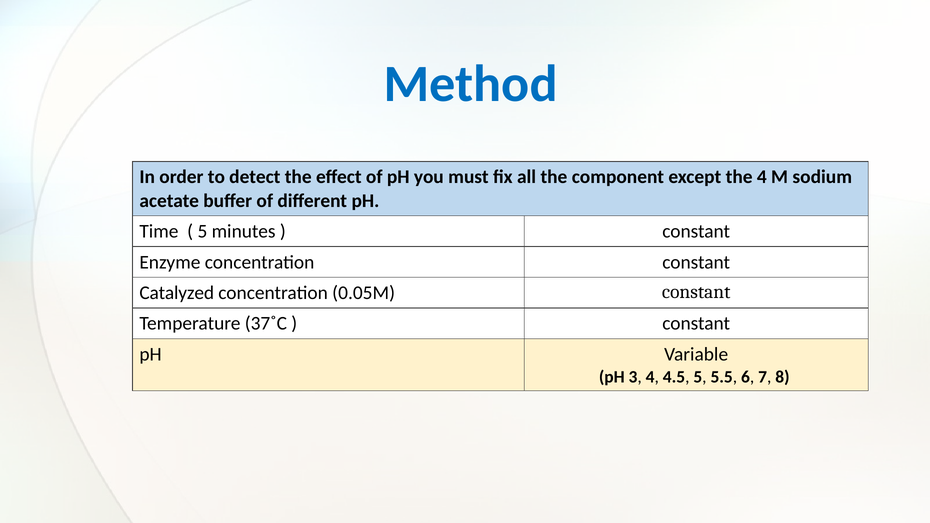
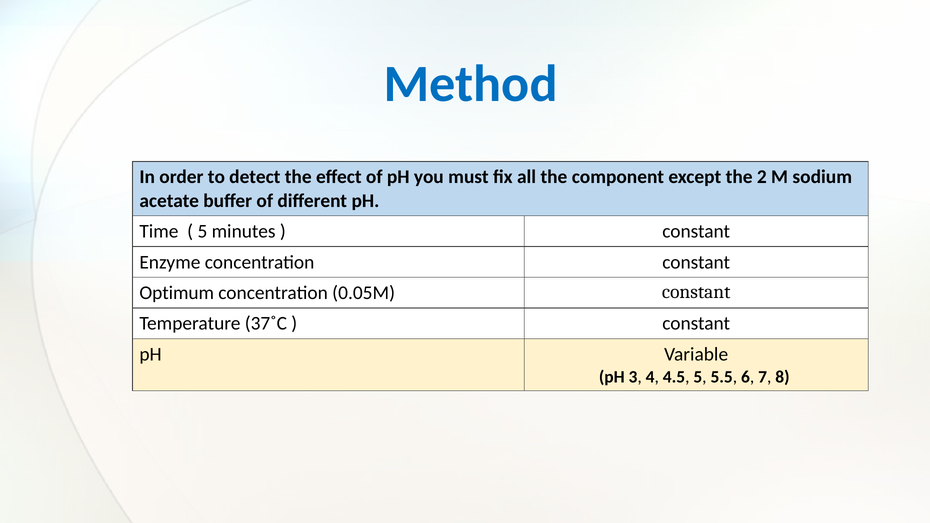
the 4: 4 -> 2
Catalyzed: Catalyzed -> Optimum
